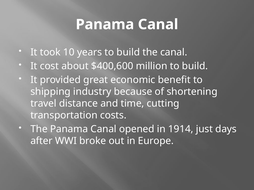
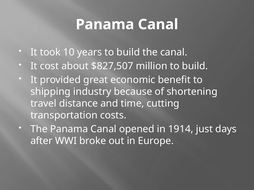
$400,600: $400,600 -> $827,507
